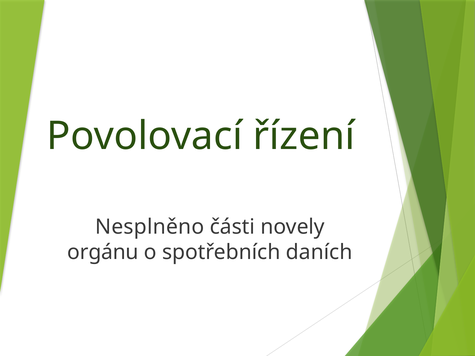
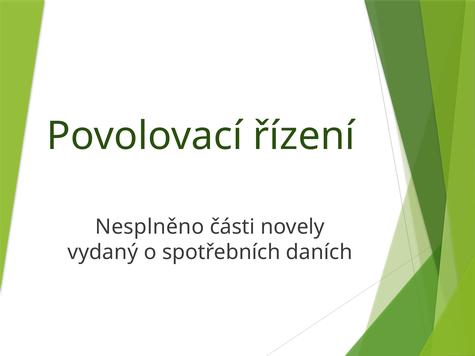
orgánu: orgánu -> vydaný
